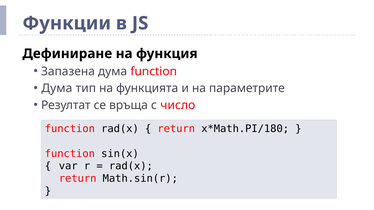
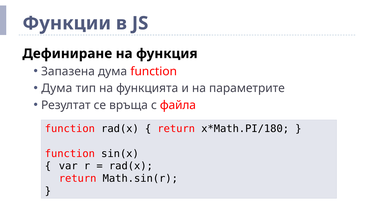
число: число -> файла
